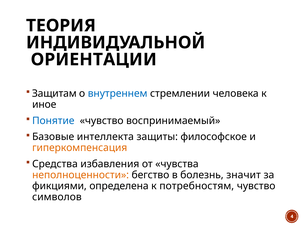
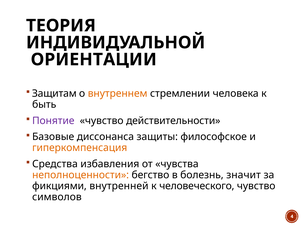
внутреннем colour: blue -> orange
иное: иное -> быть
Понятие colour: blue -> purple
воспринимаемый: воспринимаемый -> действительности
интеллекта: интеллекта -> диссонанса
определена: определена -> внутренней
потребностям: потребностям -> человеческого
